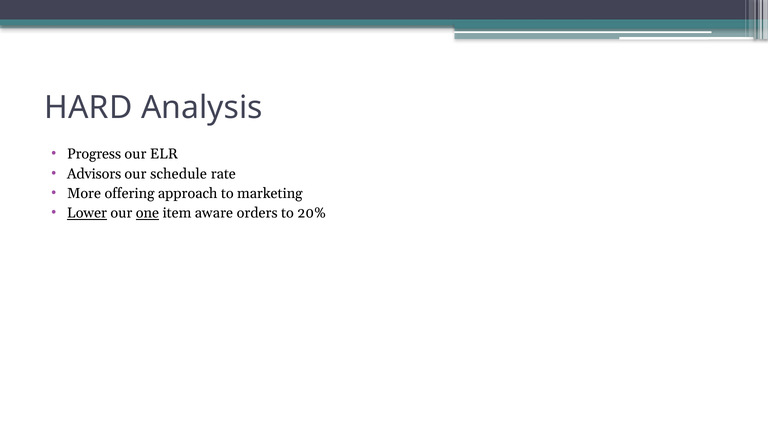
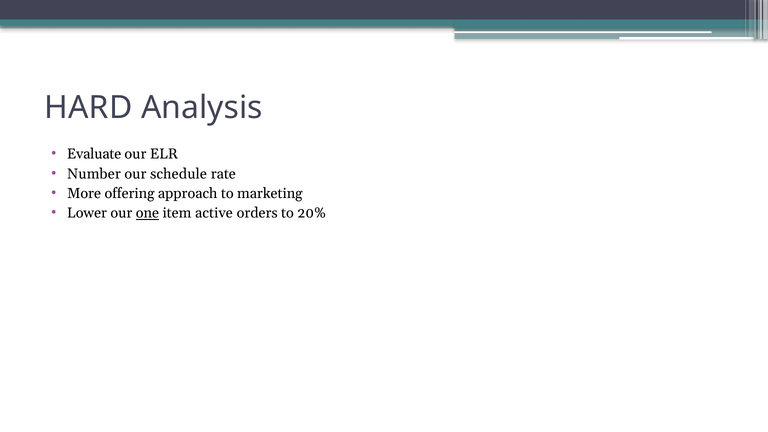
Progress: Progress -> Evaluate
Advisors: Advisors -> Number
Lower underline: present -> none
aware: aware -> active
